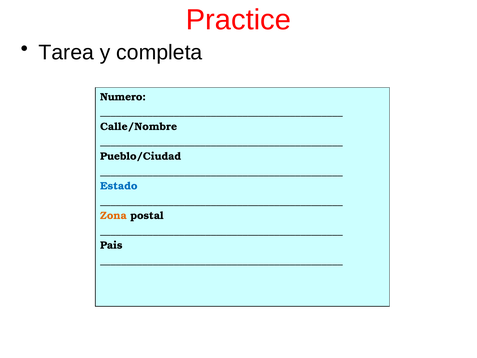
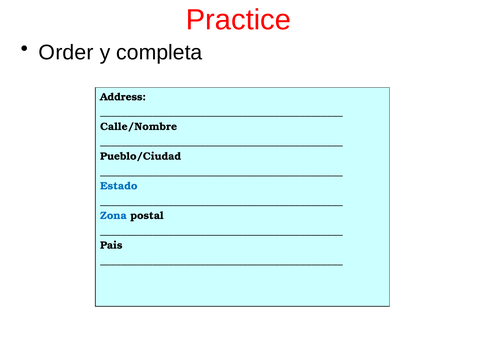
Tarea: Tarea -> Order
Numero: Numero -> Address
Zona colour: orange -> blue
